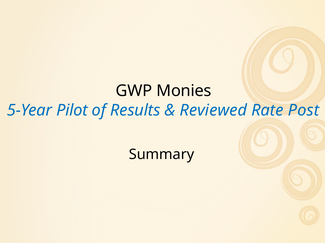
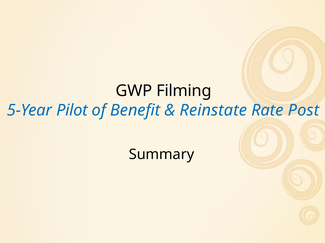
Monies: Monies -> Filming
Results: Results -> Benefit
Reviewed: Reviewed -> Reinstate
